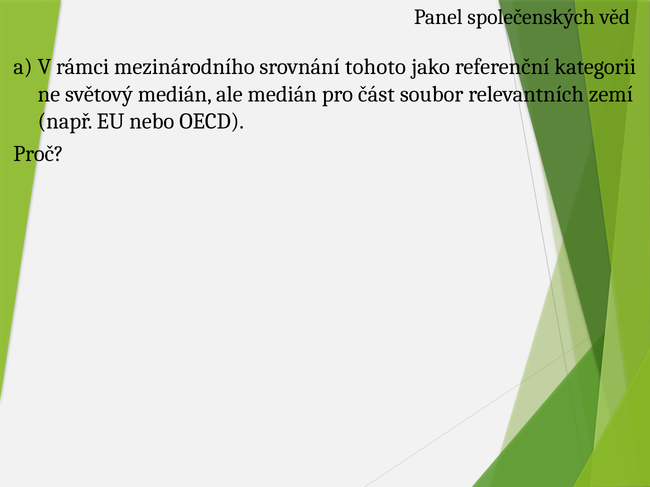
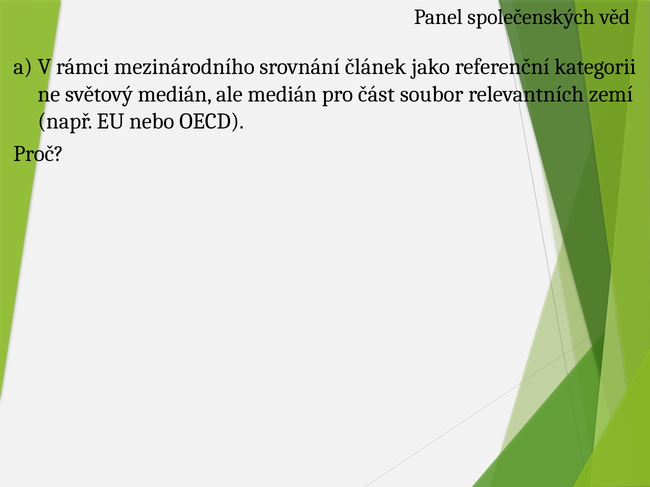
tohoto: tohoto -> článek
